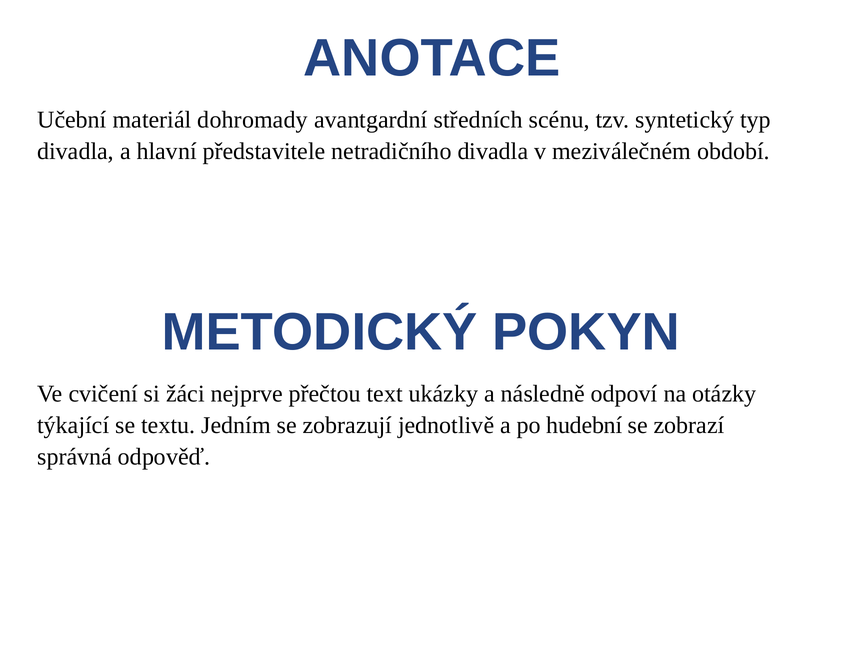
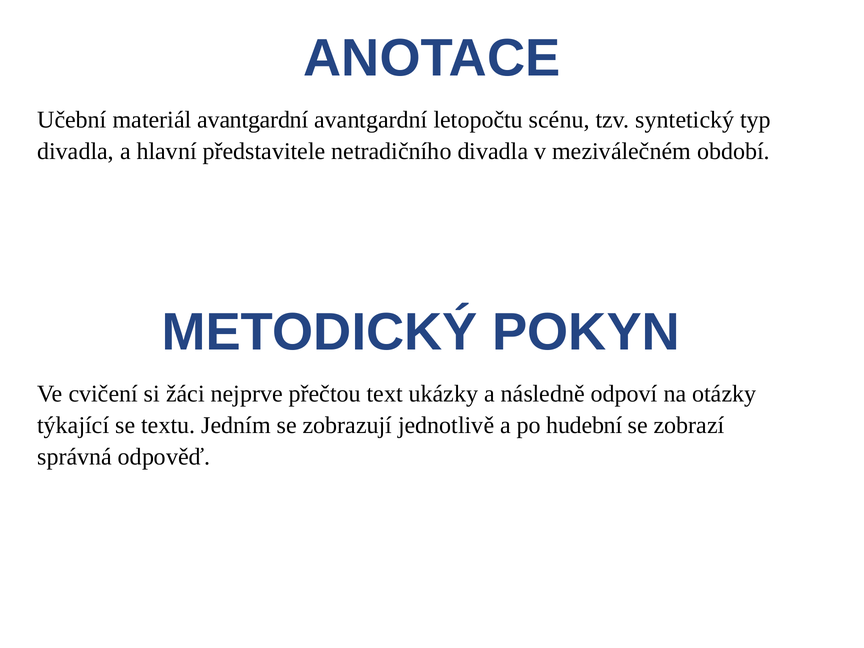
materiál dohromady: dohromady -> avantgardní
středních: středních -> letopočtu
